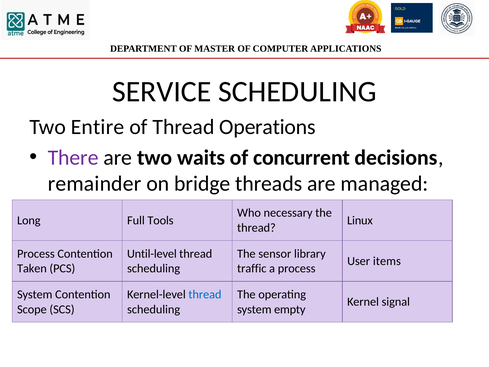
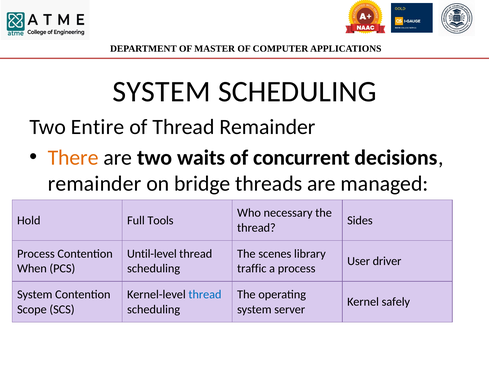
SERVICE at (162, 92): SERVICE -> SYSTEM
Thread Operations: Operations -> Remainder
There colour: purple -> orange
Long: Long -> Hold
Linux: Linux -> Sides
sensor: sensor -> scenes
items: items -> driver
Taken: Taken -> When
signal: signal -> safely
empty: empty -> server
